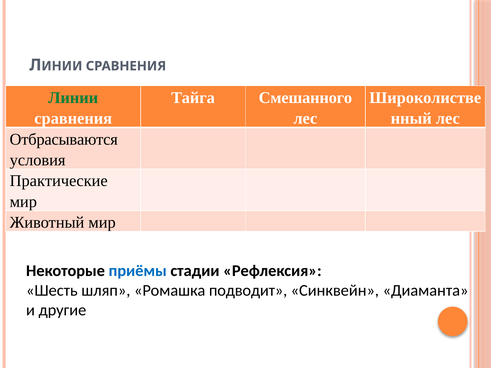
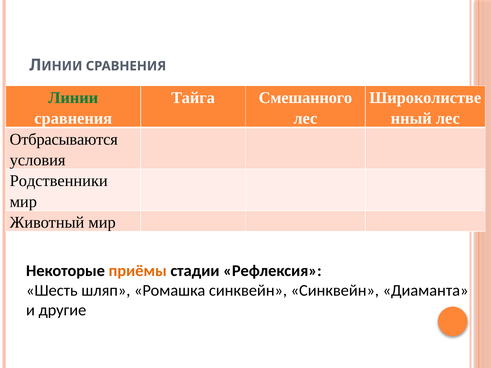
Практические: Практические -> Родственники
приёмы colour: blue -> orange
Ромашка подводит: подводит -> синквейн
